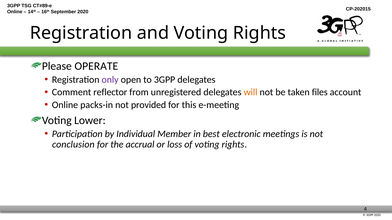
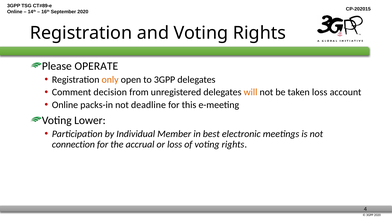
only colour: purple -> orange
reflector: reflector -> decision
taken files: files -> loss
provided: provided -> deadline
conclusion: conclusion -> connection
